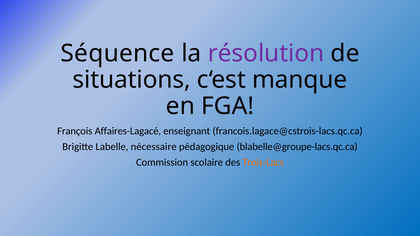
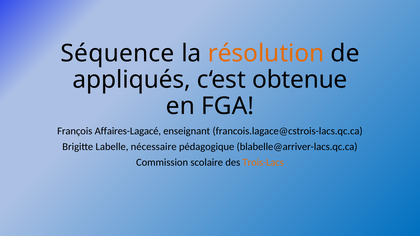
résolution colour: purple -> orange
situations: situations -> appliqués
manque: manque -> obtenue
blabelle@groupe-lacs.qc.ca: blabelle@groupe-lacs.qc.ca -> blabelle@arriver-lacs.qc.ca
